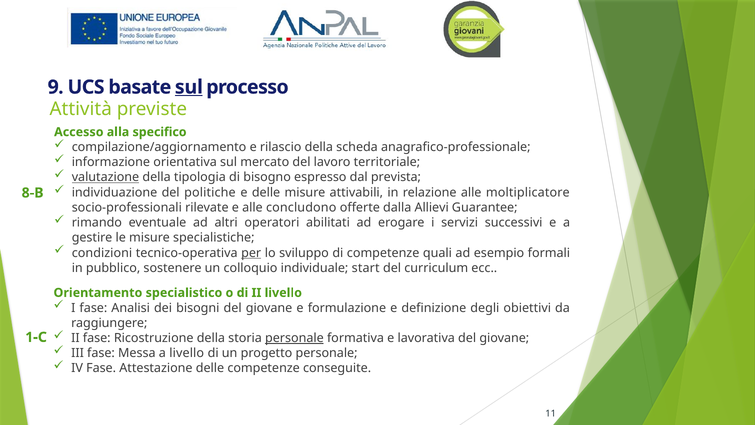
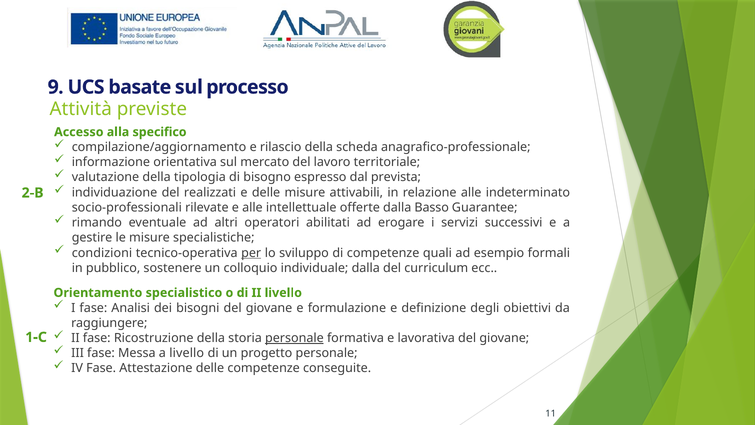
sul at (189, 87) underline: present -> none
valutazione underline: present -> none
politiche: politiche -> realizzati
moltiplicatore: moltiplicatore -> indeterminato
8-B: 8-B -> 2-B
concludono: concludono -> intellettuale
Allievi: Allievi -> Basso
individuale start: start -> dalla
